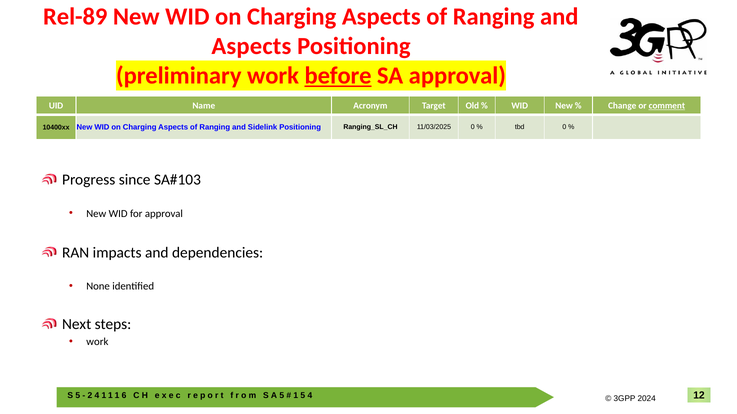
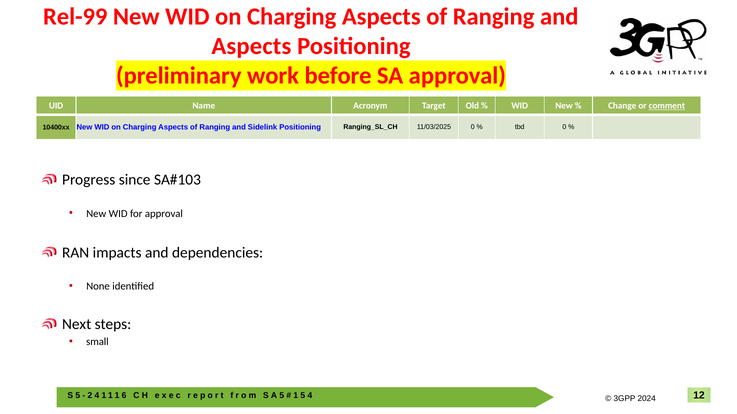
Rel-89: Rel-89 -> Rel-99
before underline: present -> none
work at (97, 342): work -> small
